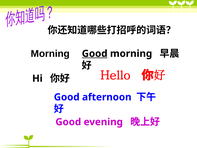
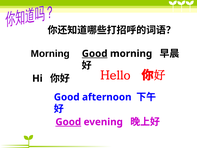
Good at (68, 122) underline: none -> present
